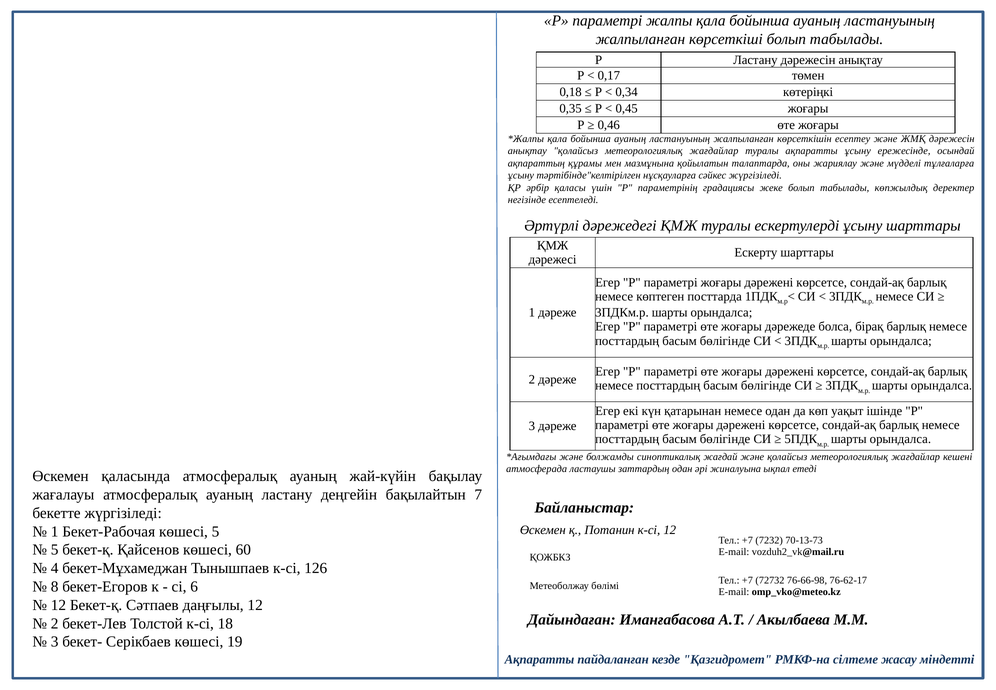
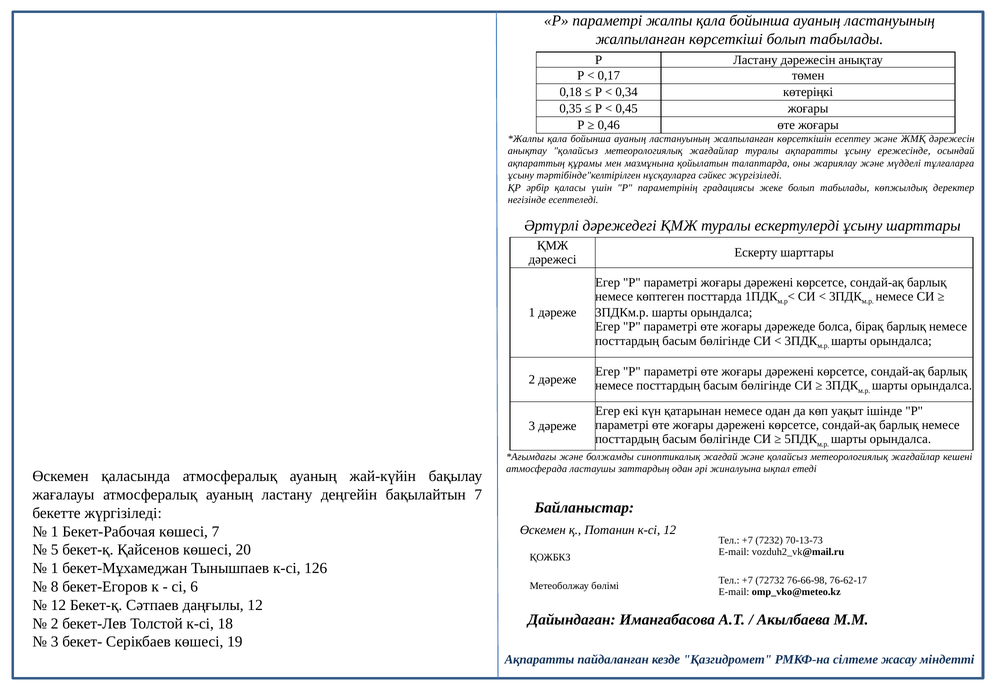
көшесі 5: 5 -> 7
60: 60 -> 20
4 at (55, 568): 4 -> 1
